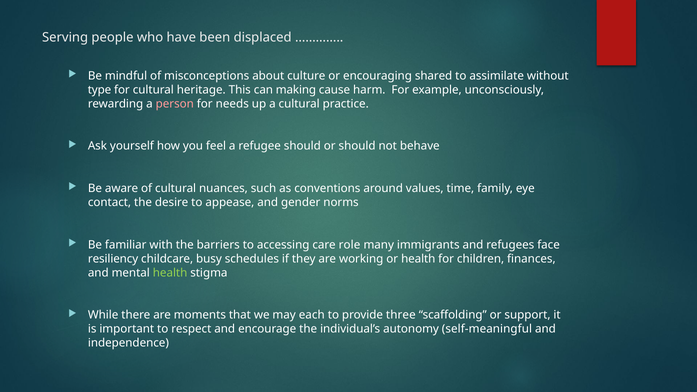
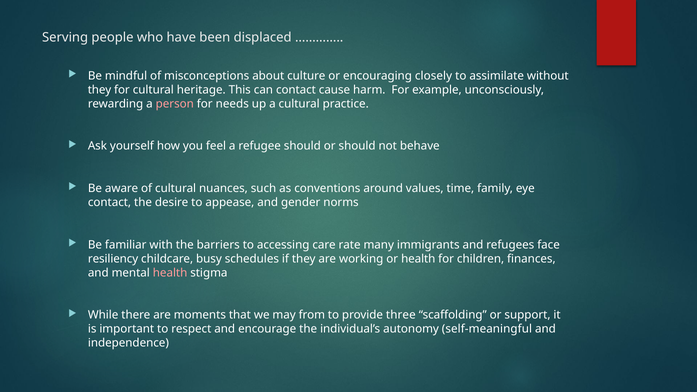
shared: shared -> closely
type at (100, 90): type -> they
can making: making -> contact
role: role -> rate
health at (170, 273) colour: light green -> pink
each: each -> from
